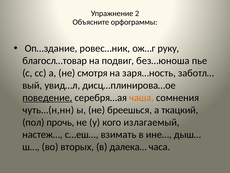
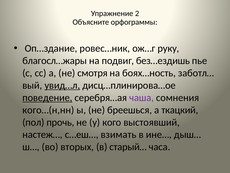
благосл…товар: благосл…товар -> благосл…жары
без…юноша: без…юноша -> без…ездишь
заря…ность: заря…ность -> боях…ность
увид…л underline: none -> present
чаша colour: orange -> purple
чуть…(н,нн: чуть…(н,нн -> кого…(н,нн
излагаемый: излагаемый -> выстоявший
далека…: далека… -> старый…
